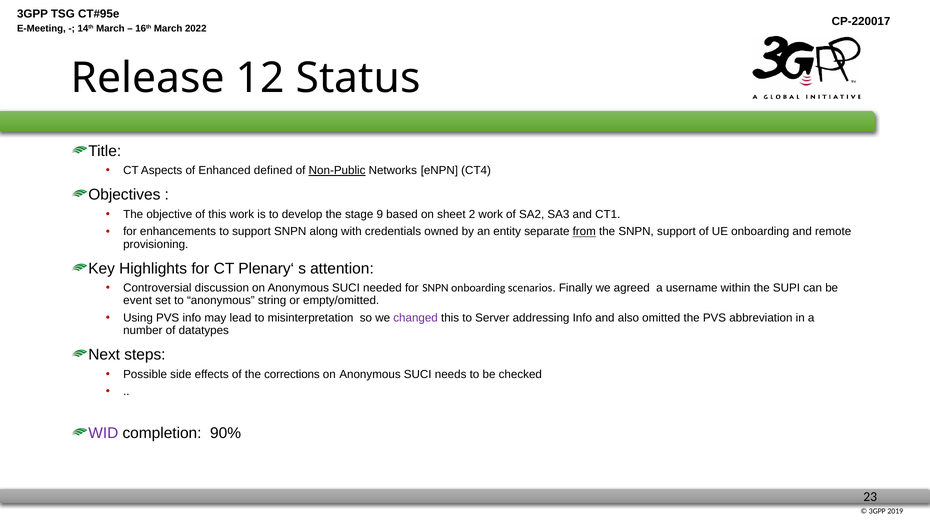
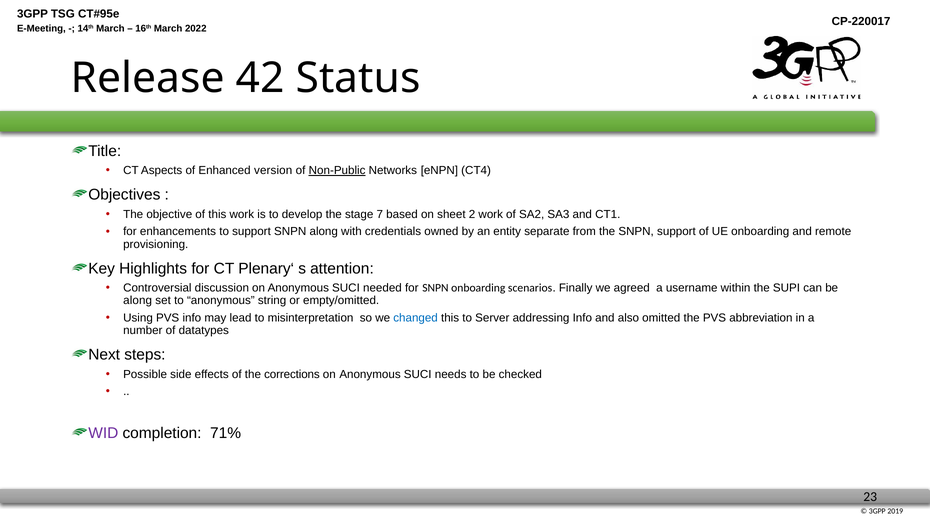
12: 12 -> 42
defined: defined -> version
9: 9 -> 7
from underline: present -> none
event at (138, 301): event -> along
changed colour: purple -> blue
90%: 90% -> 71%
